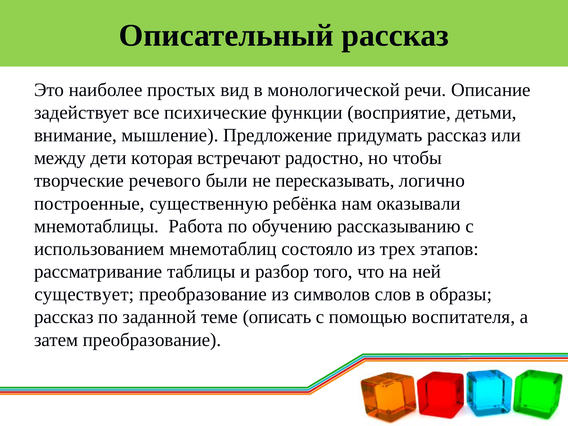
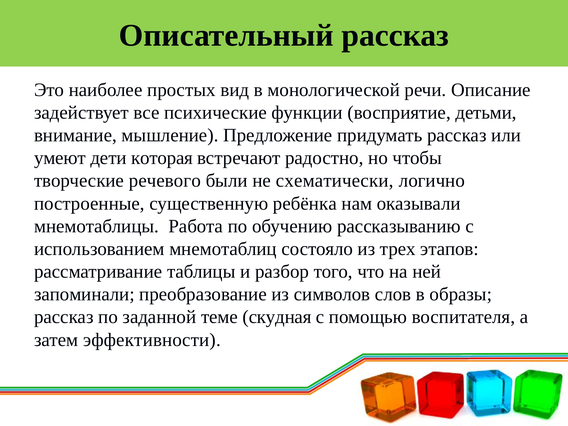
между: между -> умеют
пересказывать: пересказывать -> схематически
существует: существует -> запоминали
описать: описать -> скудная
затем преобразование: преобразование -> эффективности
